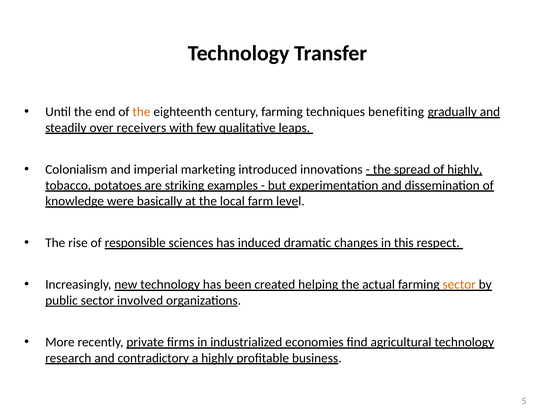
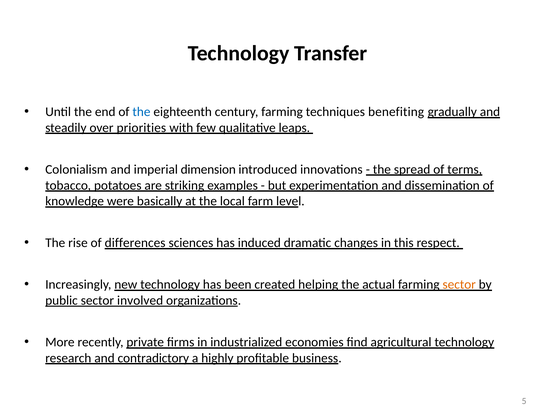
the at (141, 112) colour: orange -> blue
receivers: receivers -> priorities
marketing: marketing -> dimension
of highly: highly -> terms
responsible: responsible -> differences
